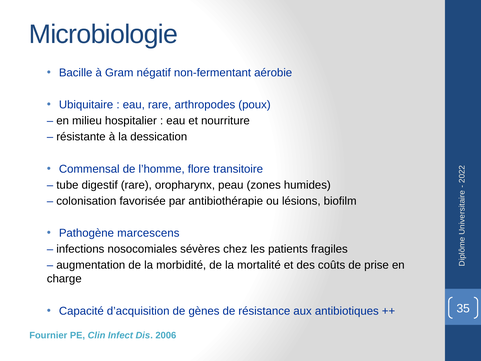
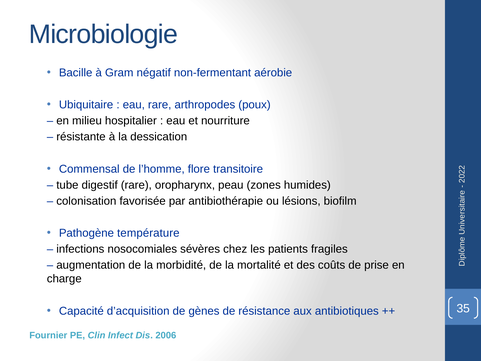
marcescens: marcescens -> température
